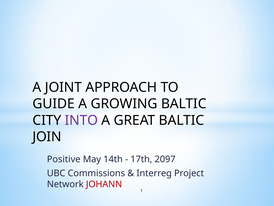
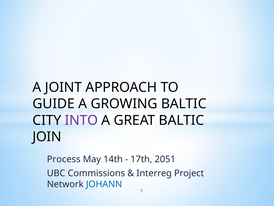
Positive: Positive -> Process
2097: 2097 -> 2051
JOHANN colour: red -> blue
